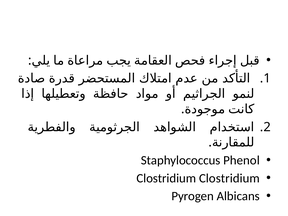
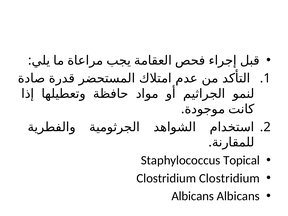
Phenol: Phenol -> Topical
Pyrogen at (193, 196): Pyrogen -> Albicans
